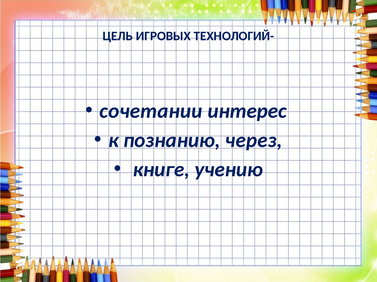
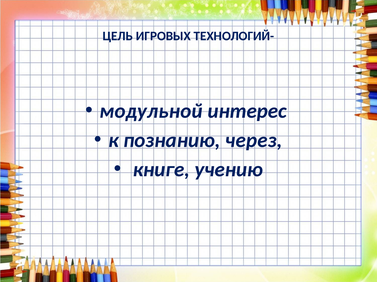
сочетании: сочетании -> модульной
